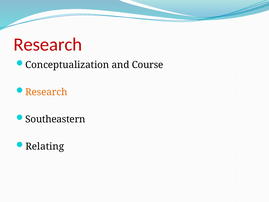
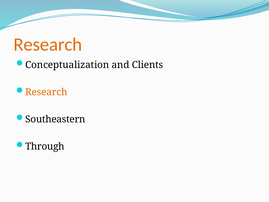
Research at (48, 44) colour: red -> orange
Course: Course -> Clients
Relating: Relating -> Through
